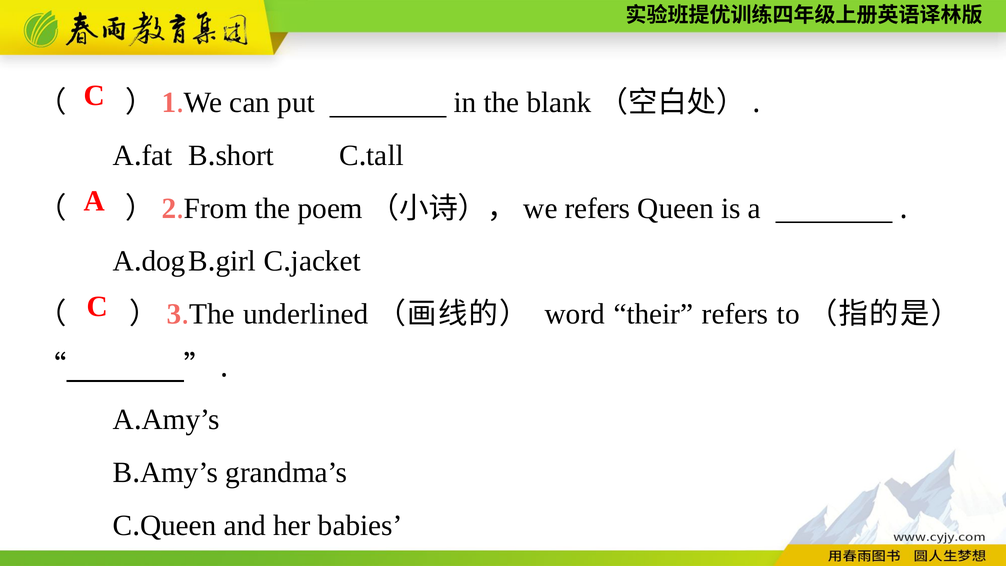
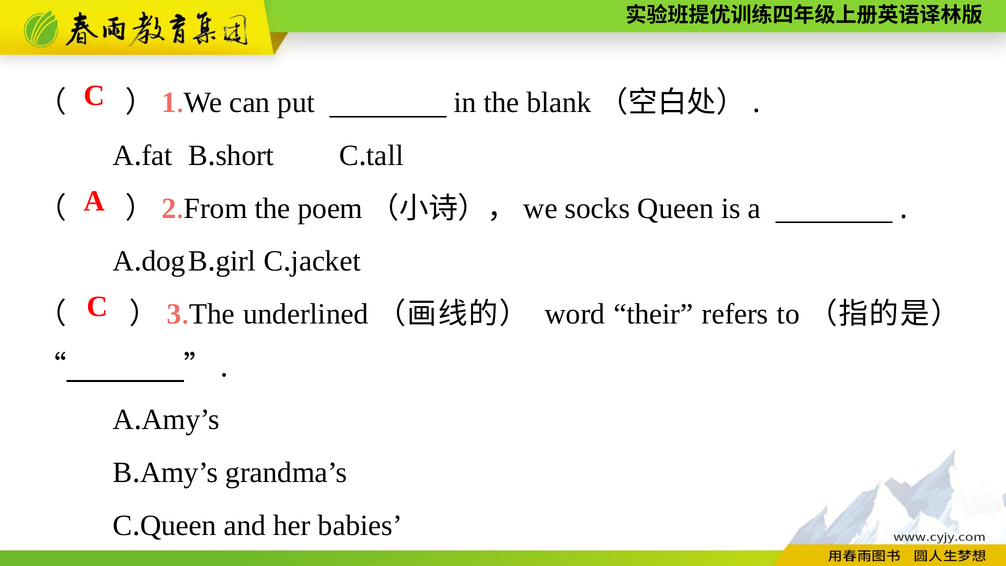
refers at (598, 208): refers -> socks
